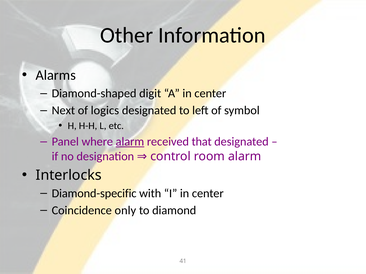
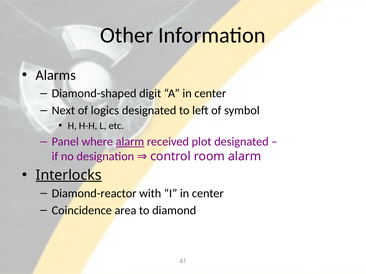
that: that -> plot
Interlocks underline: none -> present
Diamond-specific: Diamond-specific -> Diamond-reactor
only: only -> area
